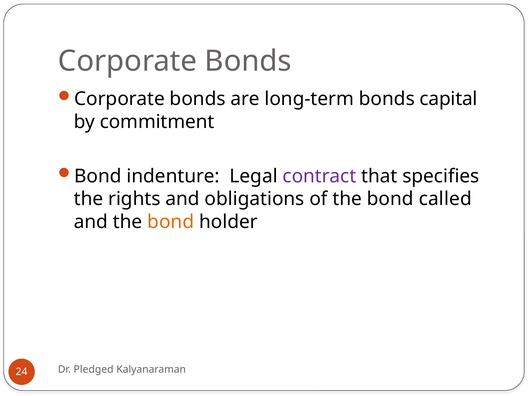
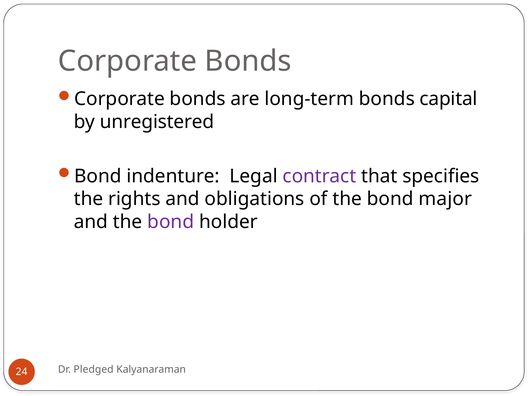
commitment: commitment -> unregistered
called: called -> major
bond at (171, 222) colour: orange -> purple
